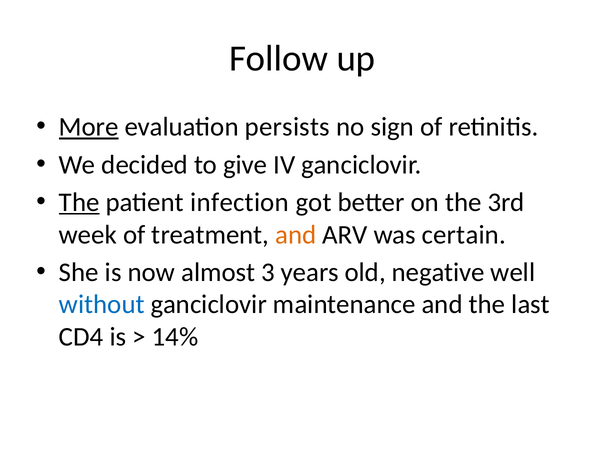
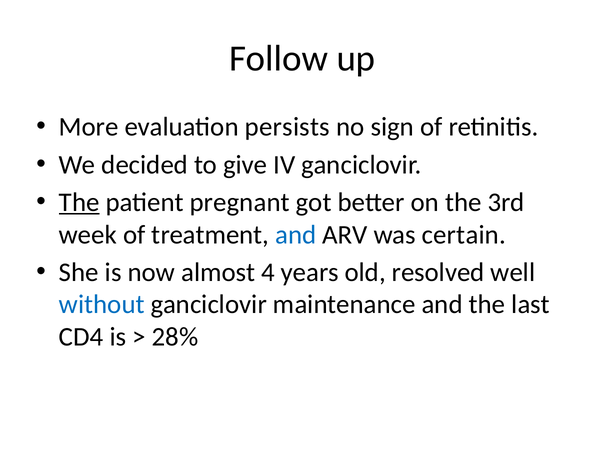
More underline: present -> none
infection: infection -> pregnant
and at (296, 235) colour: orange -> blue
3: 3 -> 4
negative: negative -> resolved
14%: 14% -> 28%
